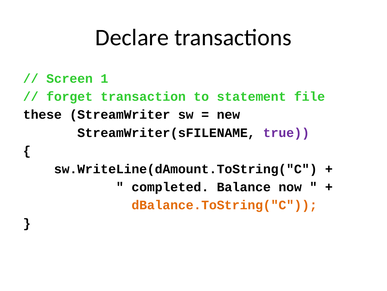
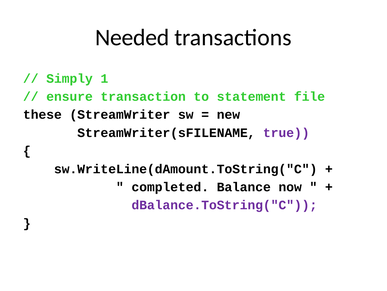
Declare: Declare -> Needed
Screen: Screen -> Simply
forget: forget -> ensure
dBalance.ToString("C colour: orange -> purple
